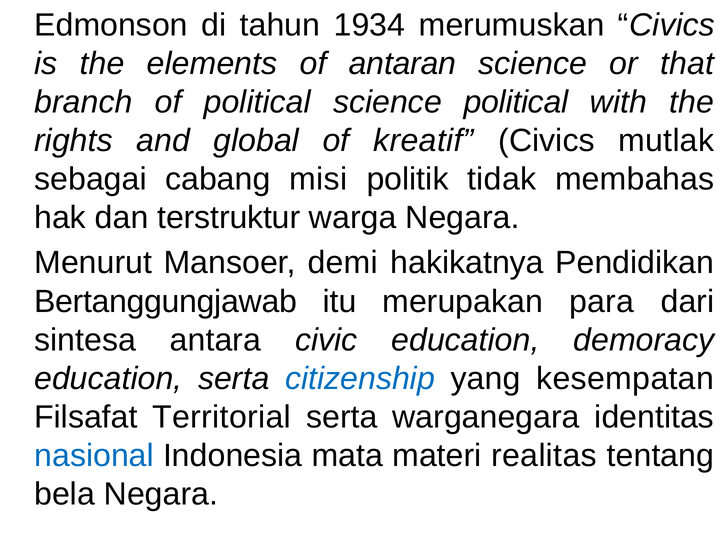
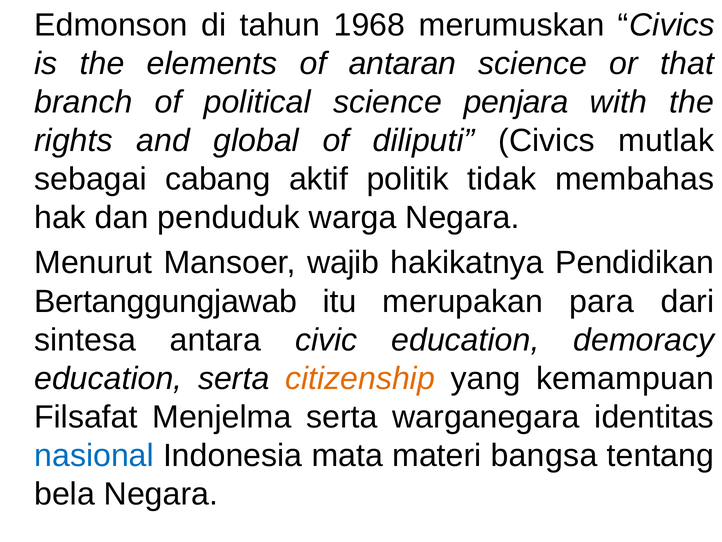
1934: 1934 -> 1968
science political: political -> penjara
kreatif: kreatif -> diliputi
misi: misi -> aktif
terstruktur: terstruktur -> penduduk
demi: demi -> wajib
citizenship colour: blue -> orange
kesempatan: kesempatan -> kemampuan
Territorial: Territorial -> Menjelma
realitas: realitas -> bangsa
